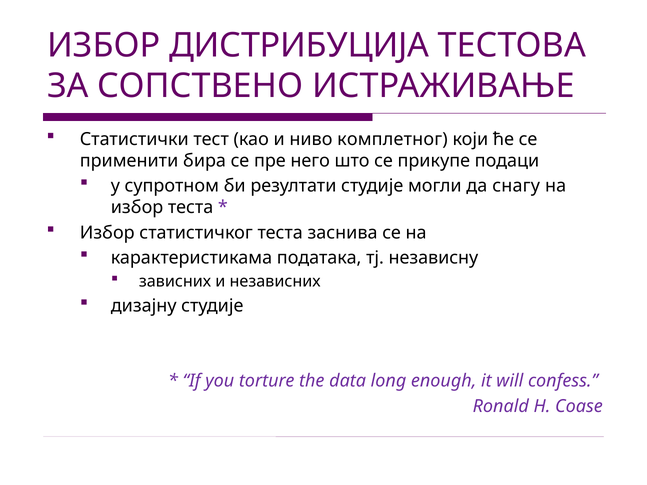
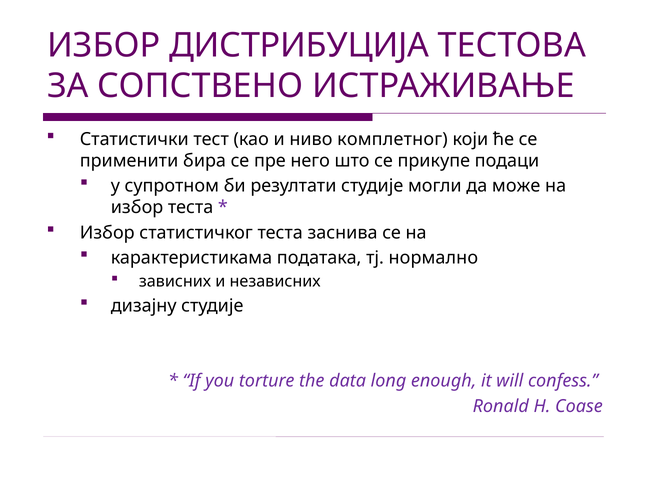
снагу: снагу -> може
независну: независну -> нормално
